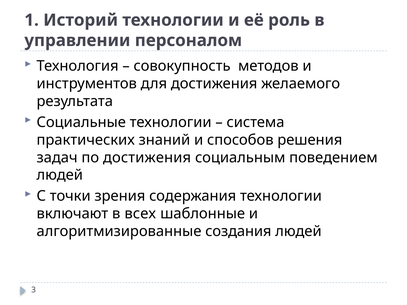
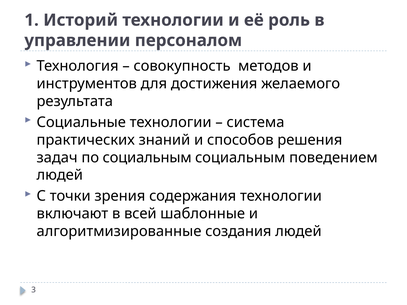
по достижения: достижения -> социальным
всех: всех -> всей
